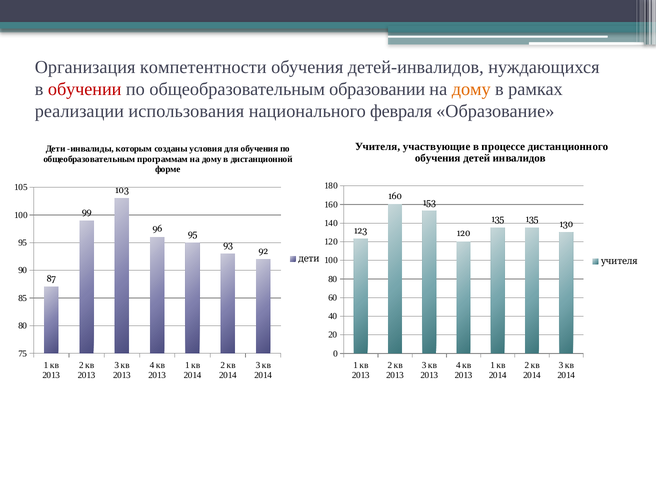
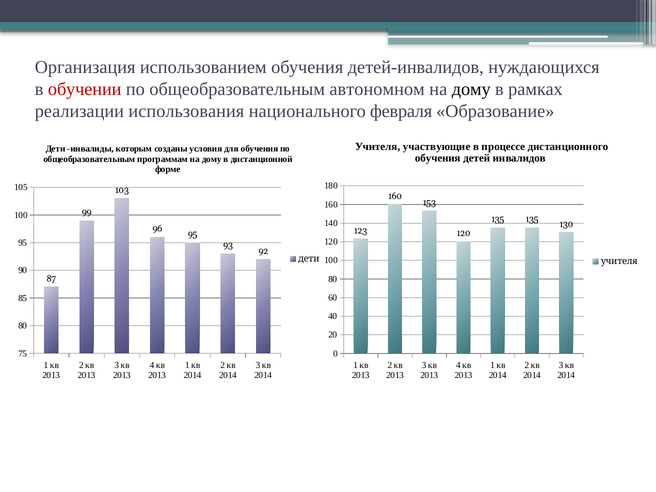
компетентности: компетентности -> использованием
образовании: образовании -> автономном
дому at (471, 89) colour: orange -> black
